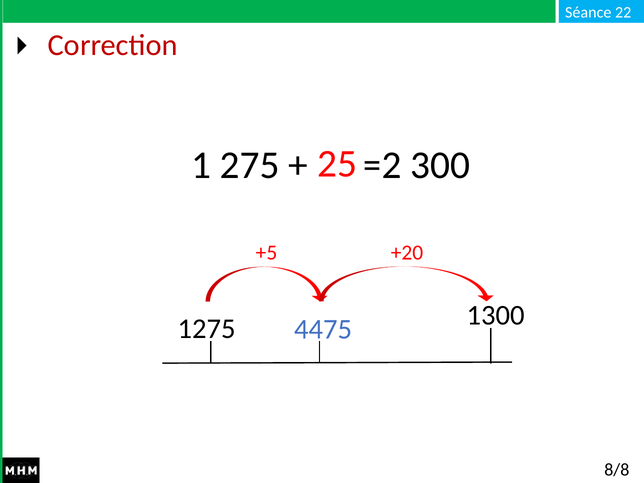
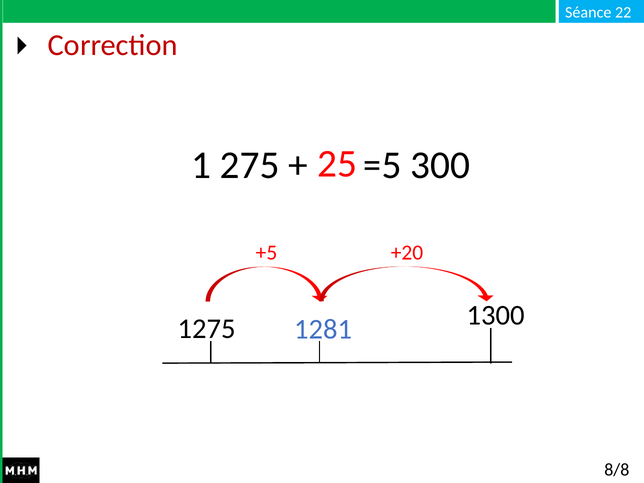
=2: =2 -> =5
4475: 4475 -> 1281
